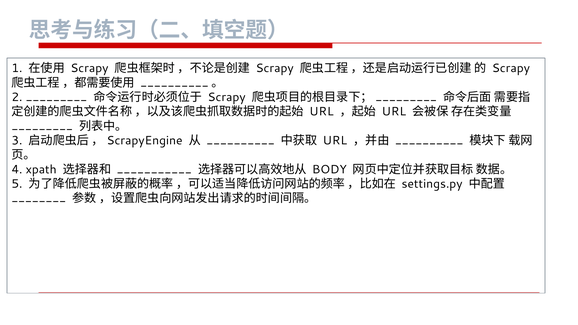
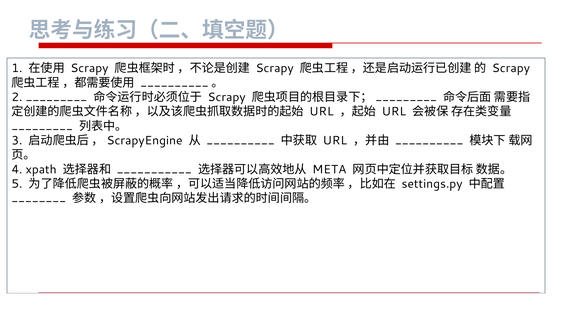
BODY: BODY -> META
